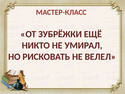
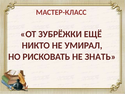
ВЕЛЕЛ: ВЕЛЕЛ -> ЗНАТЬ
